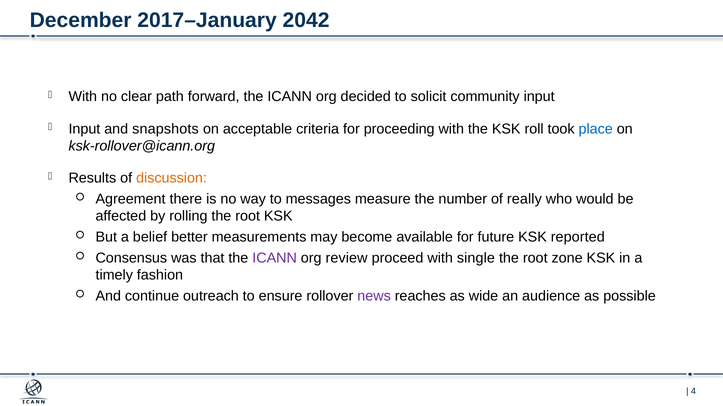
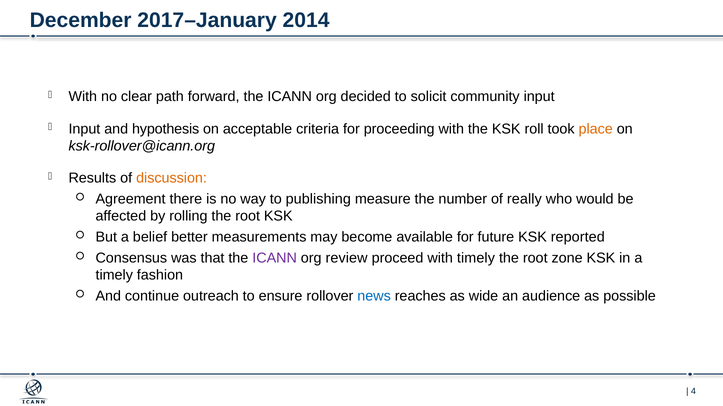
2042: 2042 -> 2014
snapshots: snapshots -> hypothesis
place colour: blue -> orange
messages: messages -> publishing
with single: single -> timely
news colour: purple -> blue
